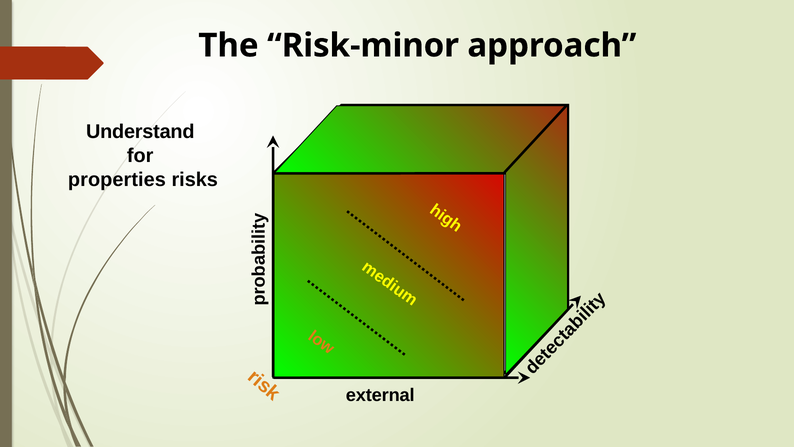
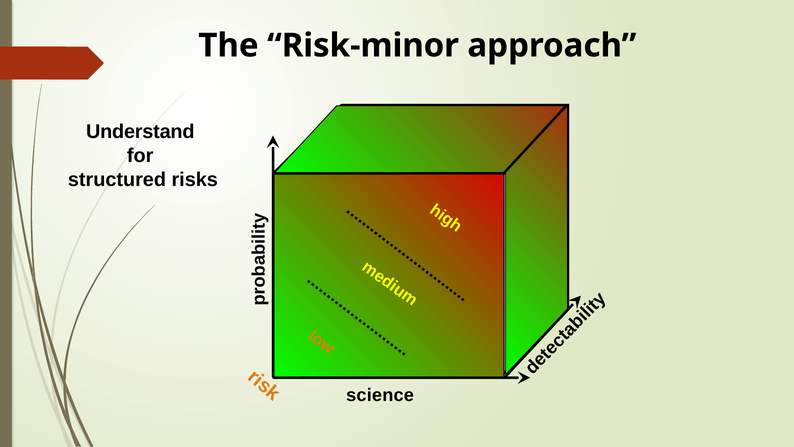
properties: properties -> structured
external: external -> science
